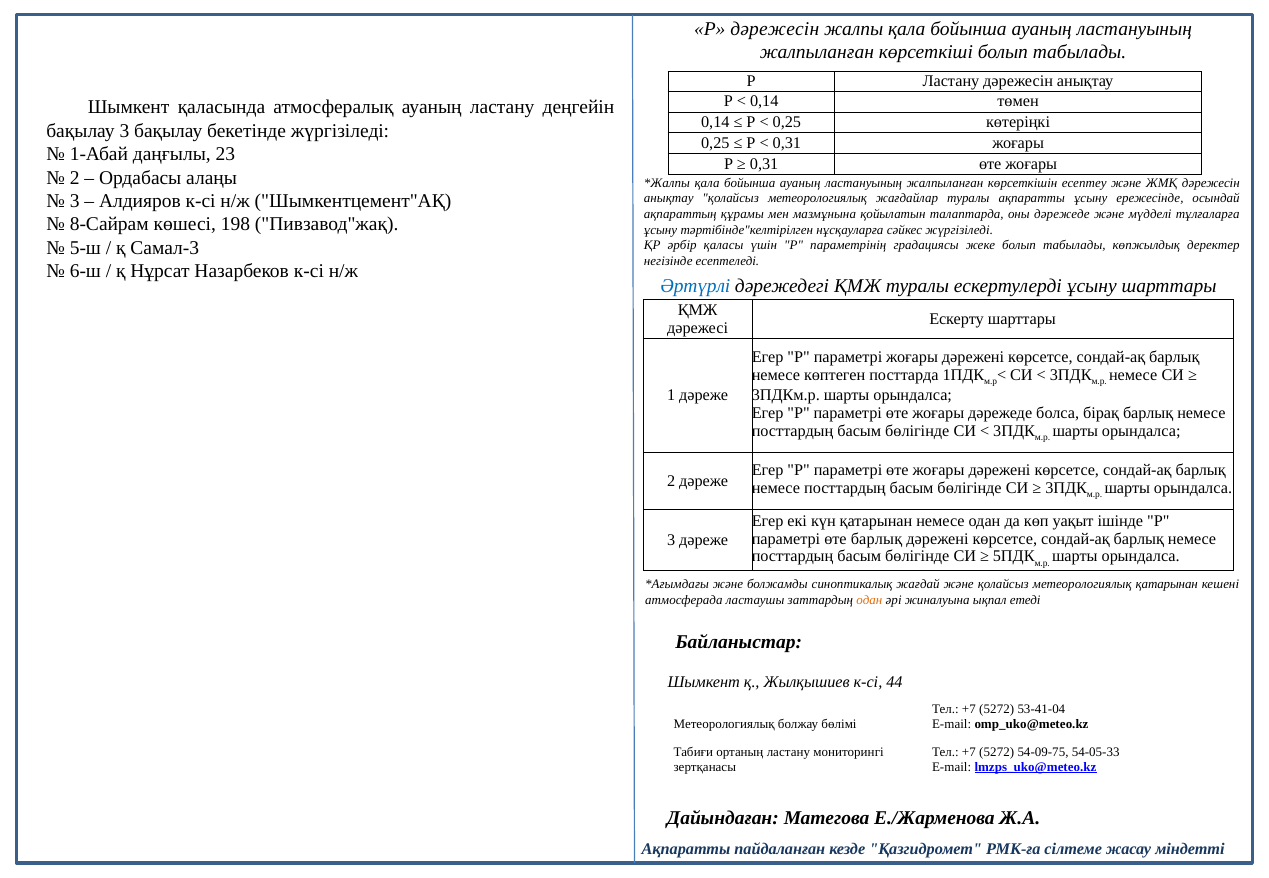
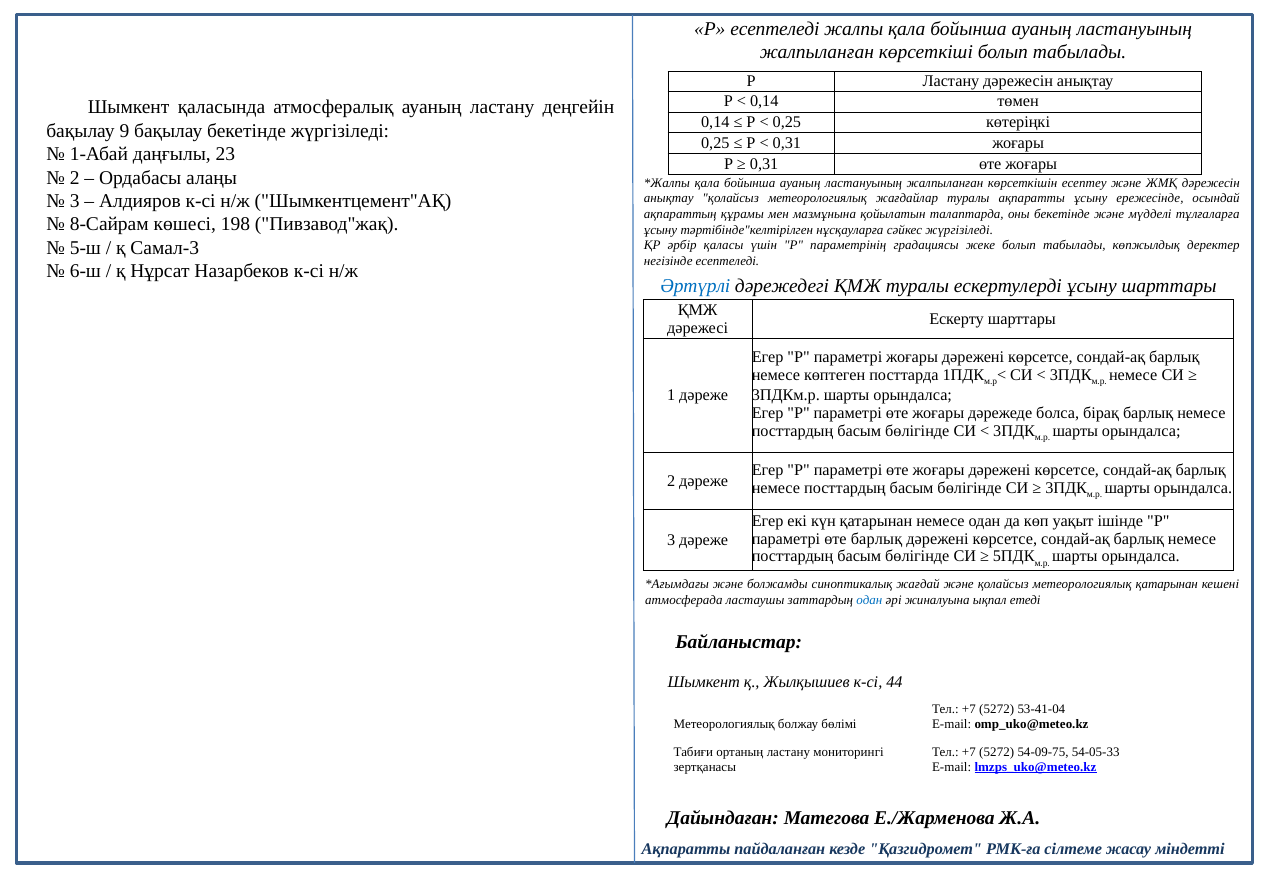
Р дәрежесін: дәрежесін -> есептеледі
бақылау 3: 3 -> 9
оны дәрежеде: дәрежеде -> бекетінде
одан at (869, 600) colour: orange -> blue
